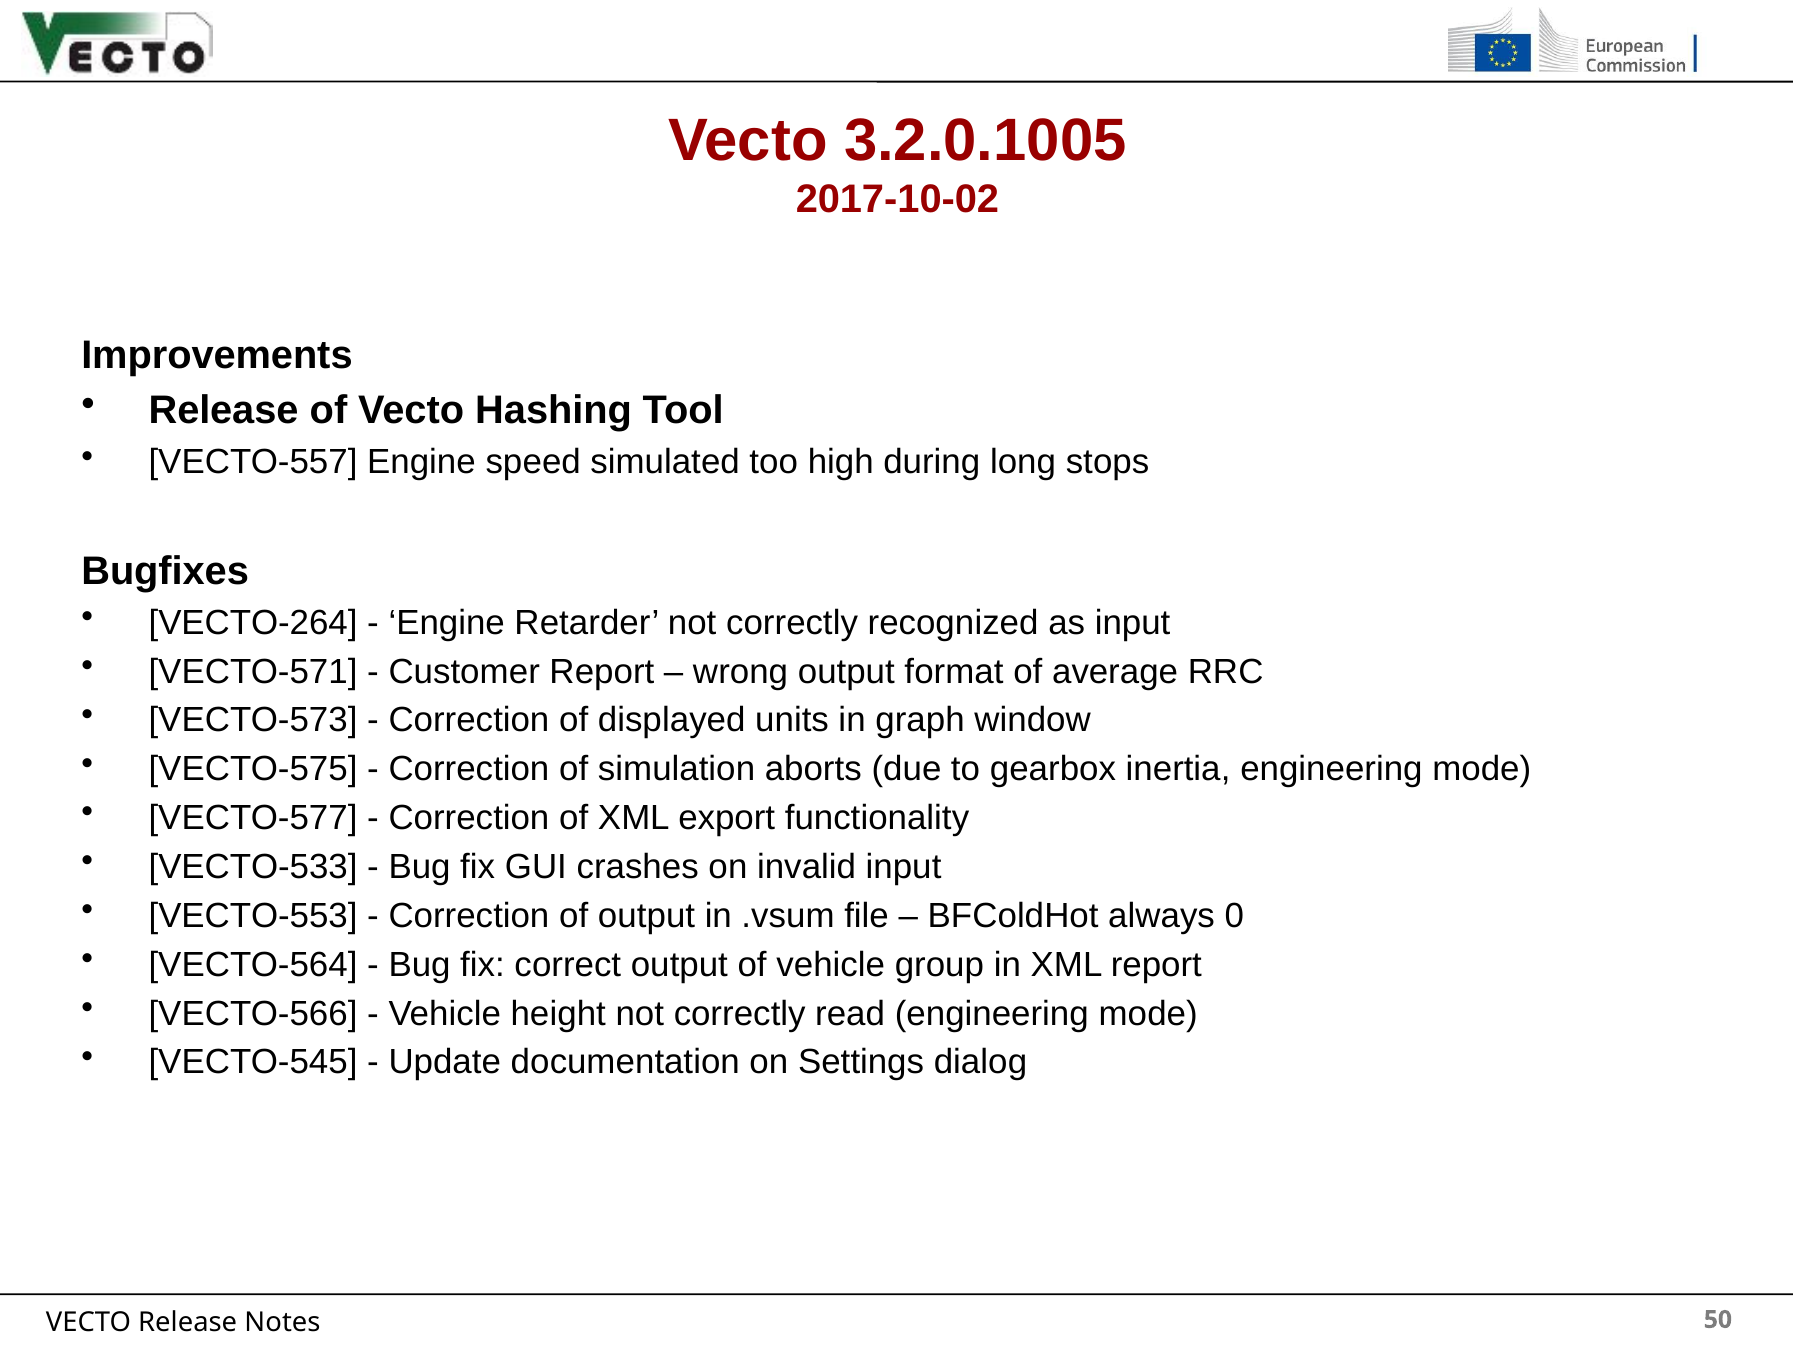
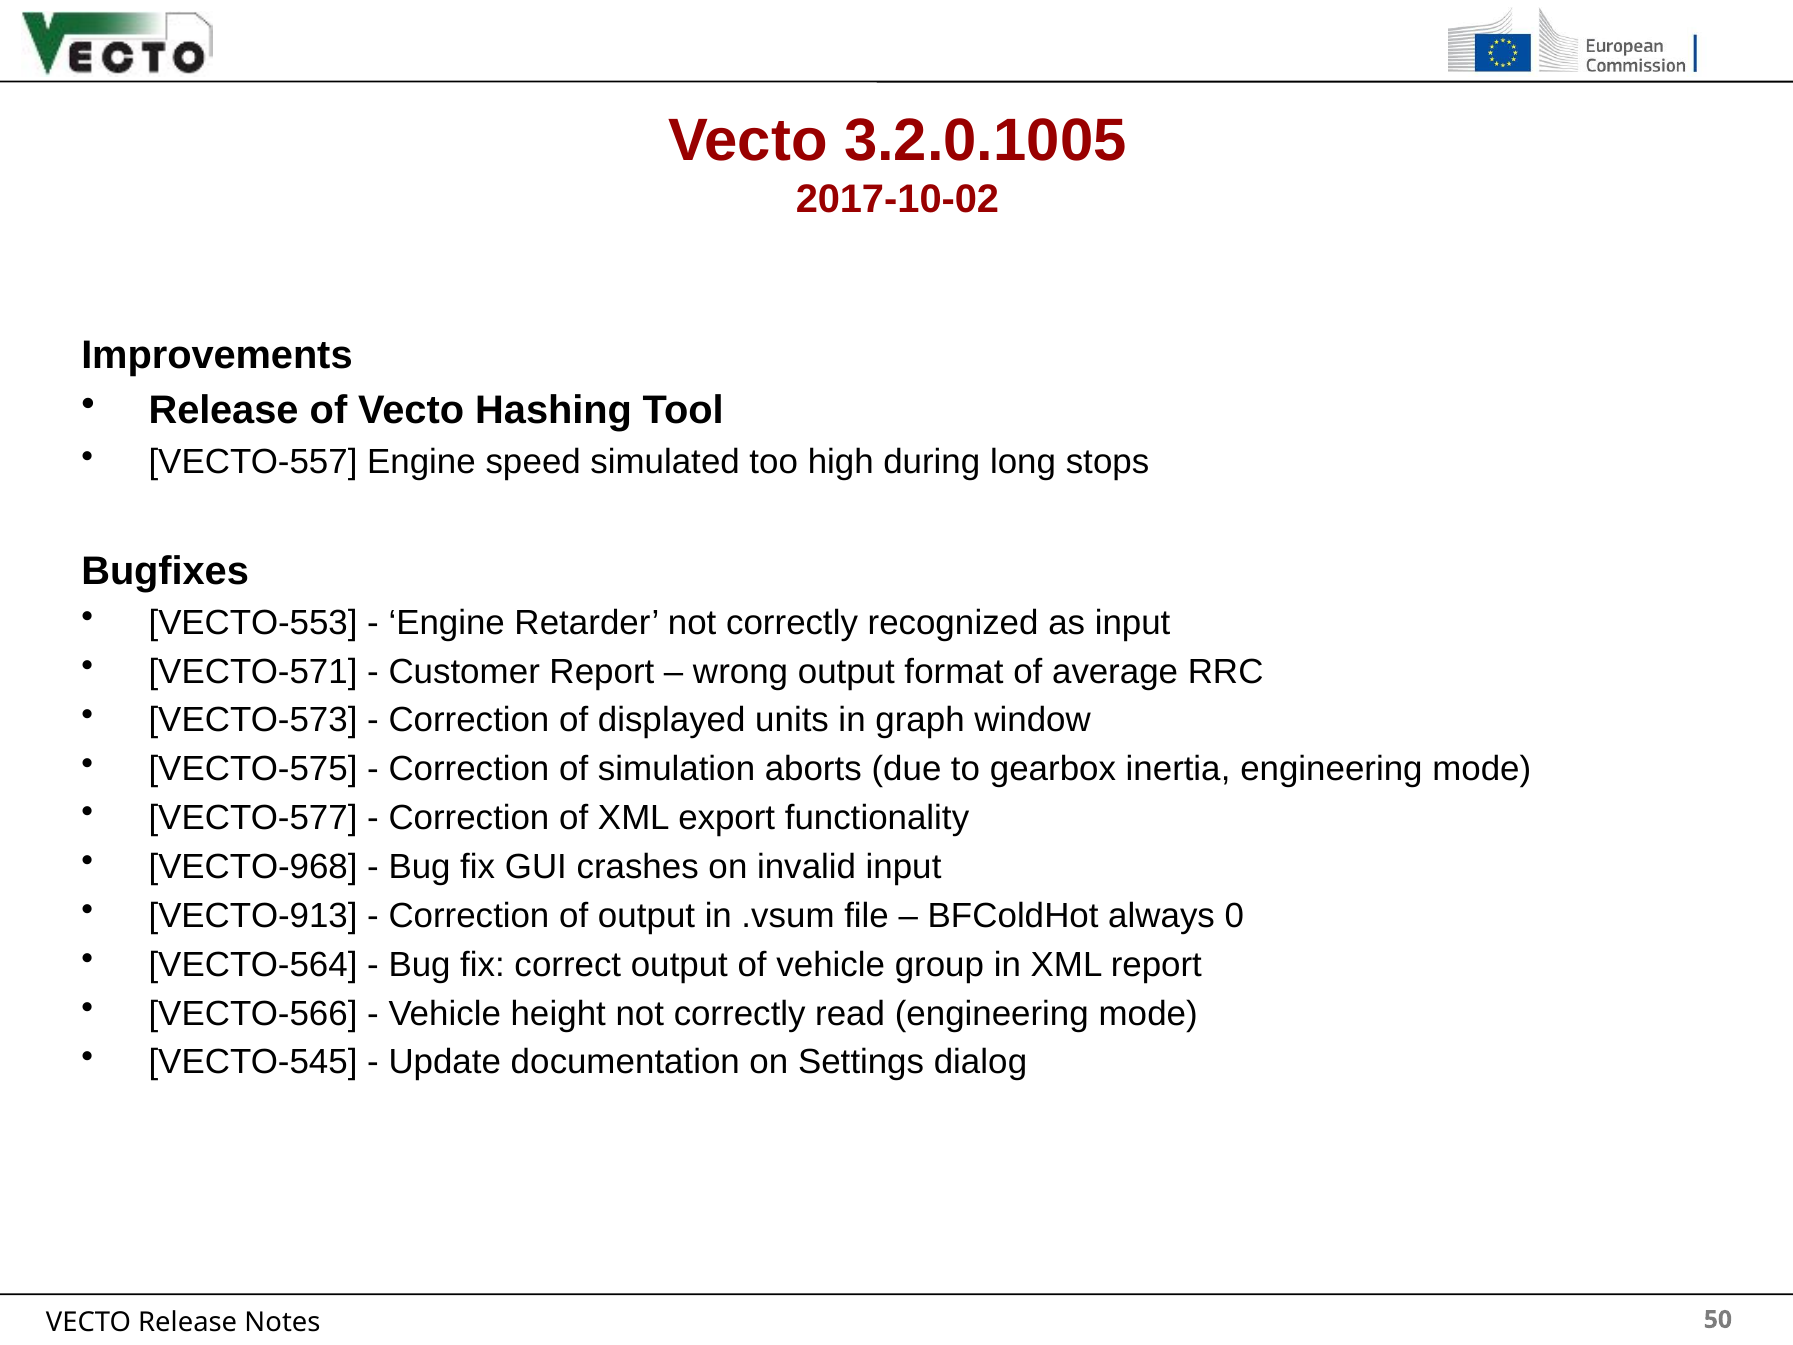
VECTO-264: VECTO-264 -> VECTO-553
VECTO-533: VECTO-533 -> VECTO-968
VECTO-553: VECTO-553 -> VECTO-913
